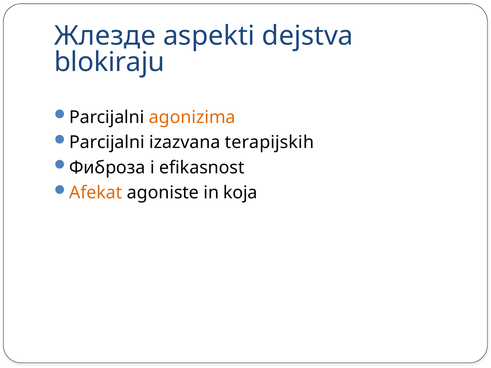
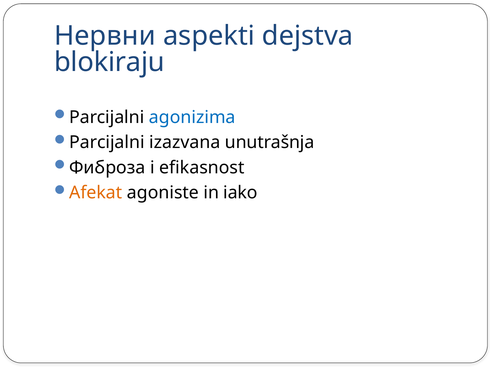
Жлезде: Жлезде -> Нервни
agonizima colour: orange -> blue
terapijskih: terapijskih -> unutrašnja
koja: koja -> iako
